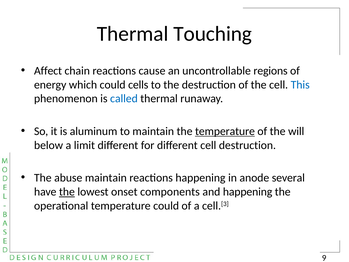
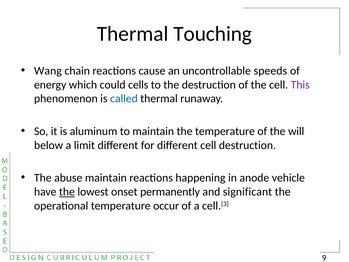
Affect: Affect -> Wang
regions: regions -> speeds
This colour: blue -> purple
temperature at (225, 131) underline: present -> none
several: several -> vehicle
components: components -> permanently
and happening: happening -> significant
temperature could: could -> occur
